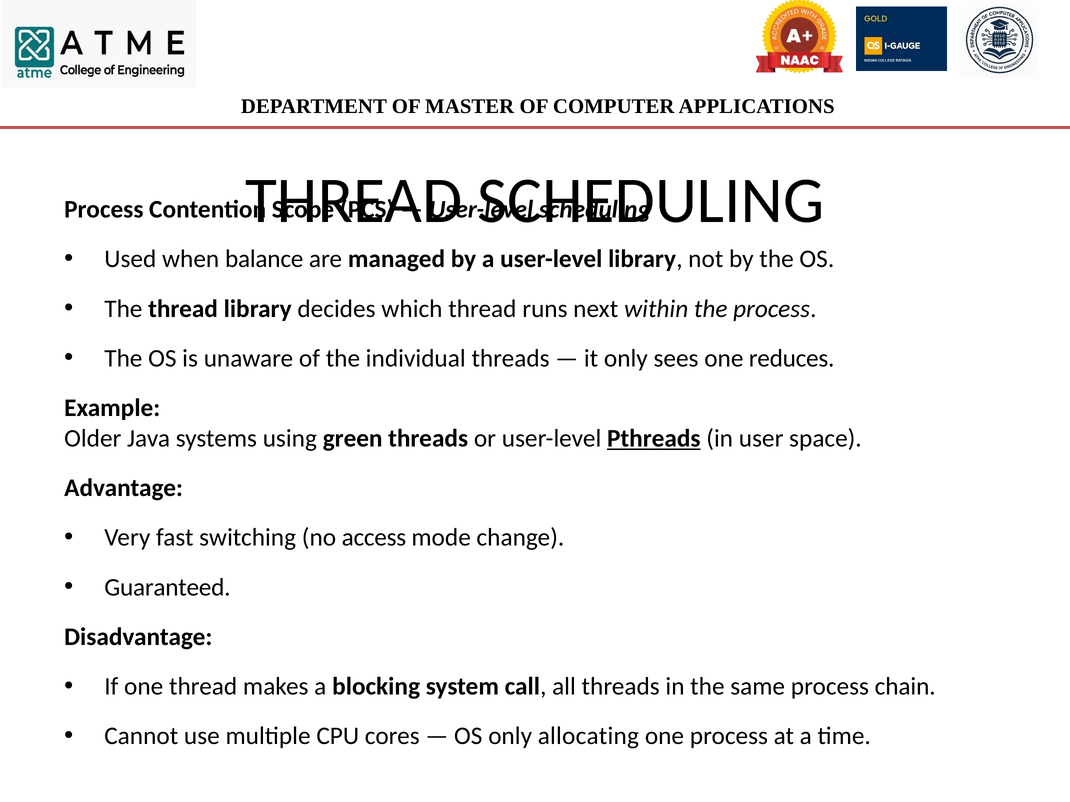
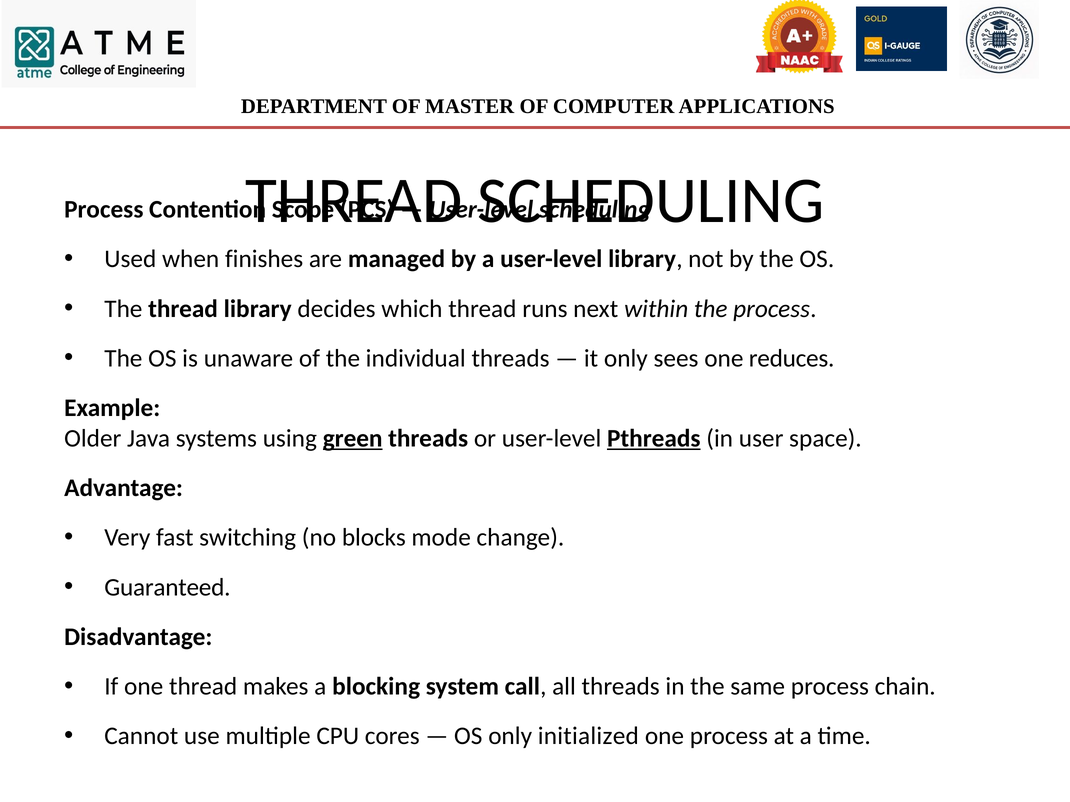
balance: balance -> finishes
green underline: none -> present
access: access -> blocks
allocating: allocating -> initialized
